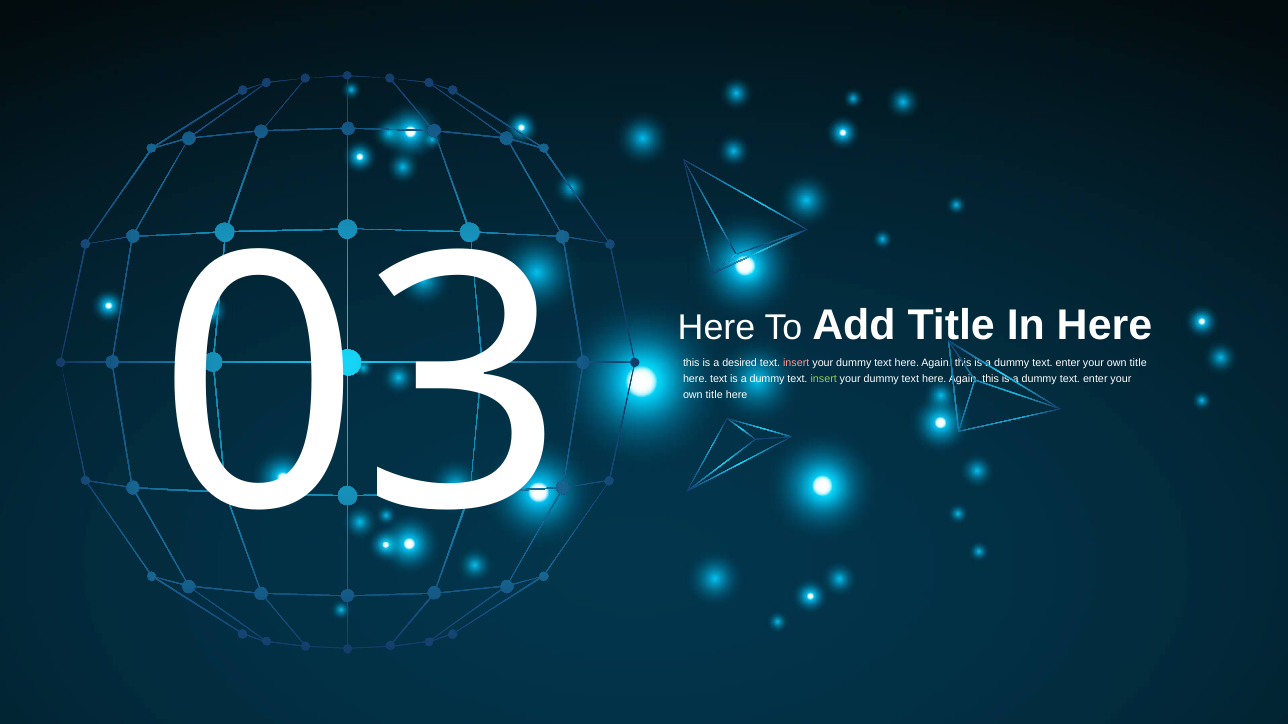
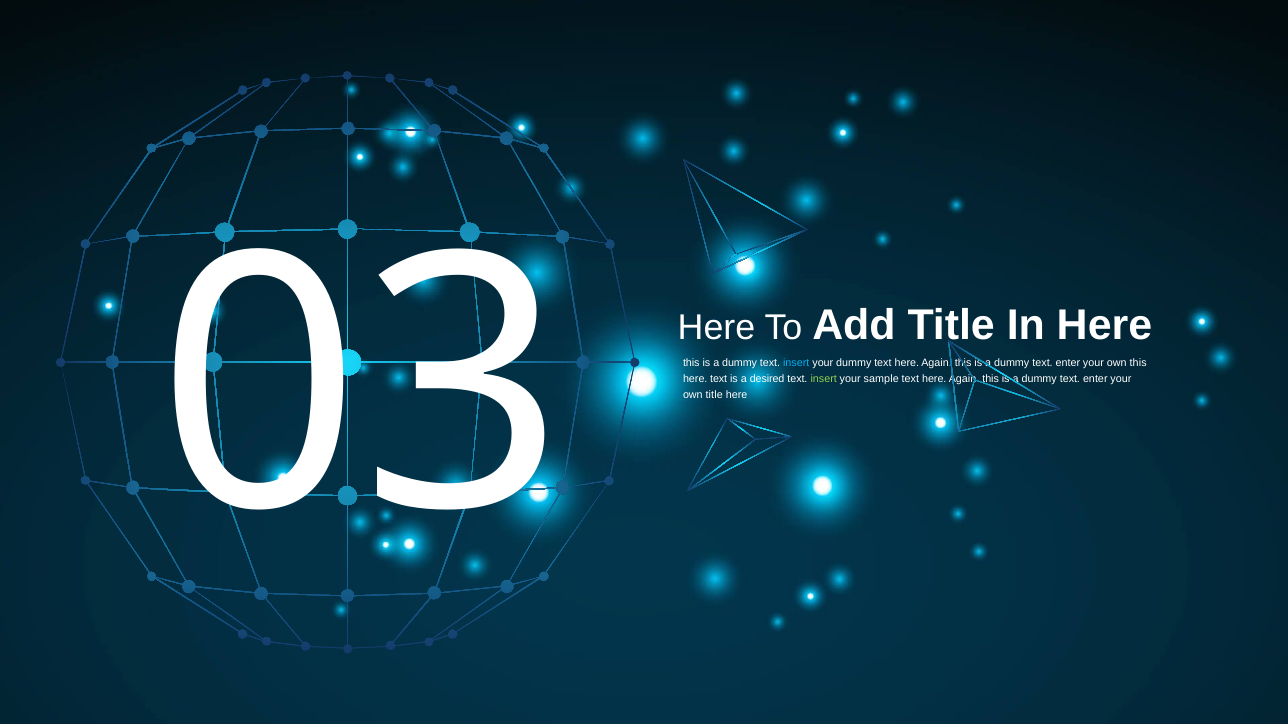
desired at (740, 363): desired -> dummy
insert at (796, 363) colour: pink -> light blue
title at (1138, 363): title -> this
dummy at (767, 379): dummy -> desired
dummy at (881, 379): dummy -> sample
